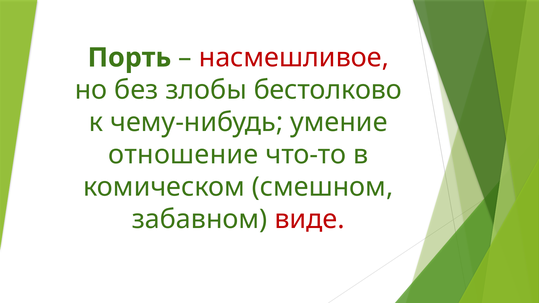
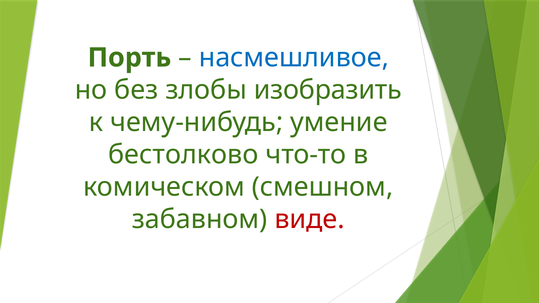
насмешливое colour: red -> blue
бестолково: бестолково -> изобразить
отношение: отношение -> бестолково
